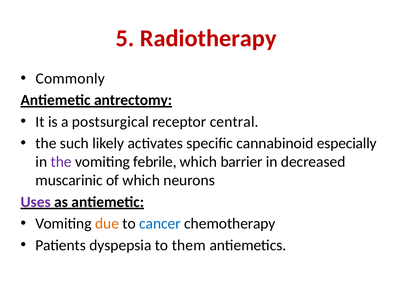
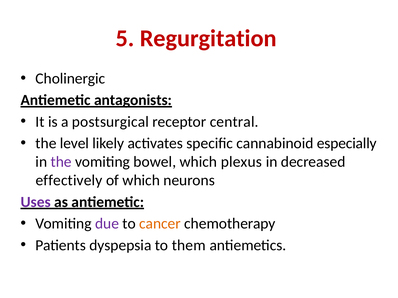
Radiotherapy: Radiotherapy -> Regurgitation
Commonly: Commonly -> Cholinergic
antrectomy: antrectomy -> antagonists
such: such -> level
febrile: febrile -> bowel
barrier: barrier -> plexus
muscarinic: muscarinic -> effectively
due colour: orange -> purple
cancer colour: blue -> orange
